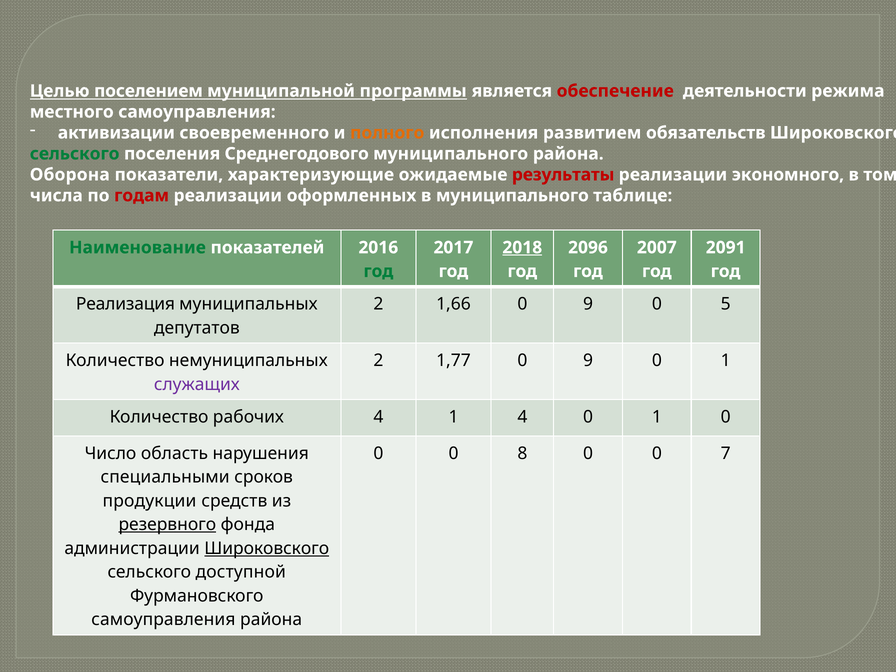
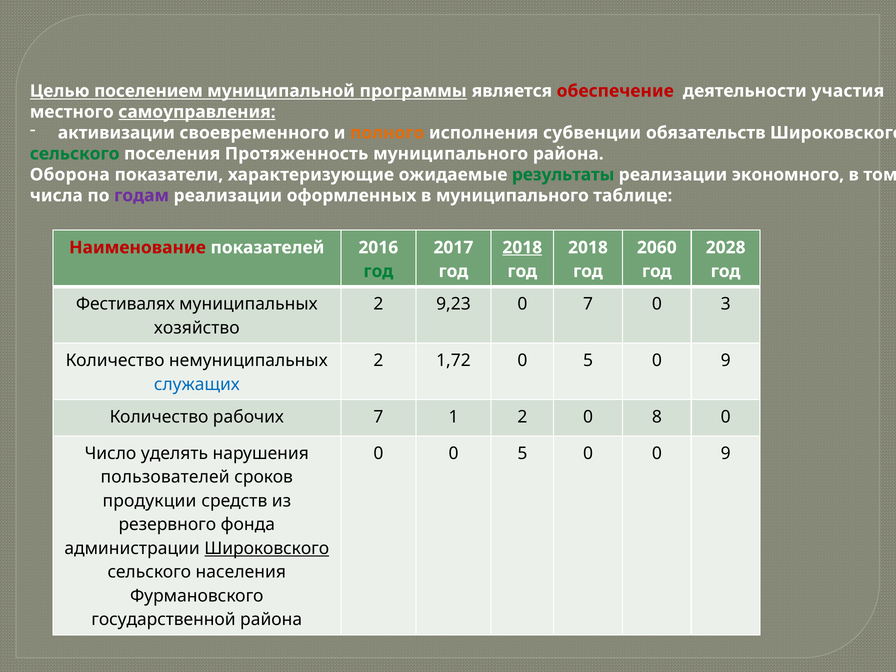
режима: режима -> участия
самоуправления at (197, 112) underline: none -> present
развитием: развитием -> субвенции
Среднегодового: Среднегодового -> Протяженность
результаты colour: red -> green
годам colour: red -> purple
Наименование colour: green -> red
2096 at (588, 248): 2096 -> 2018
2007: 2007 -> 2060
2091: 2091 -> 2028
Реализация: Реализация -> Фестивалях
1,66: 1,66 -> 9,23
9 at (588, 304): 9 -> 7
5: 5 -> 3
депутатов: депутатов -> хозяйство
1,77: 1,77 -> 1,72
9 at (588, 361): 9 -> 5
1 at (726, 361): 1 -> 9
служащих colour: purple -> blue
рабочих 4: 4 -> 7
1 4: 4 -> 2
1 at (657, 417): 1 -> 8
область: область -> уделять
0 0 8: 8 -> 5
0 0 7: 7 -> 9
специальными: специальными -> пользователей
резервного underline: present -> none
доступной: доступной -> населения
самоуправления at (163, 620): самоуправления -> государственной
